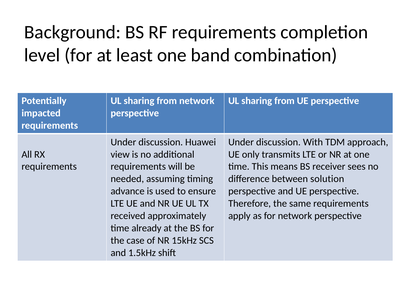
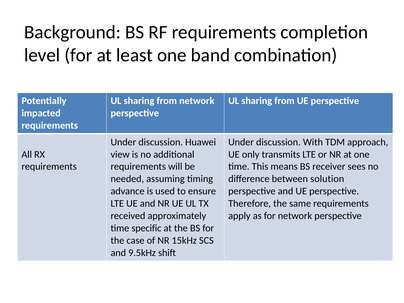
already: already -> specific
1.5kHz: 1.5kHz -> 9.5kHz
